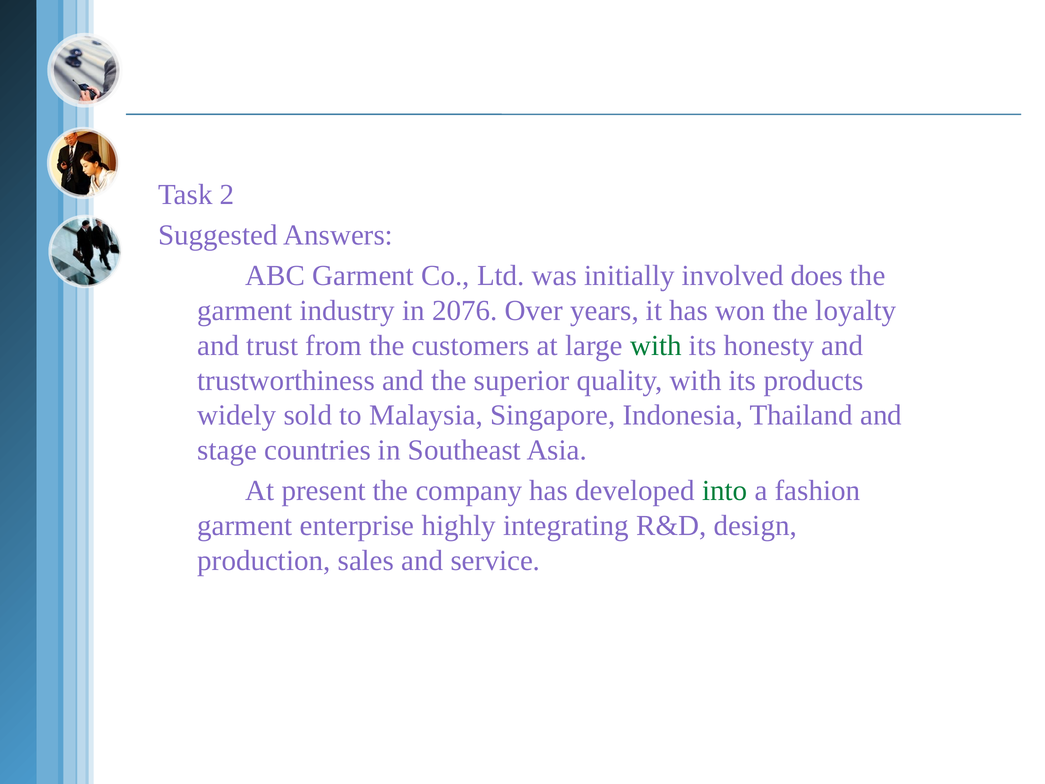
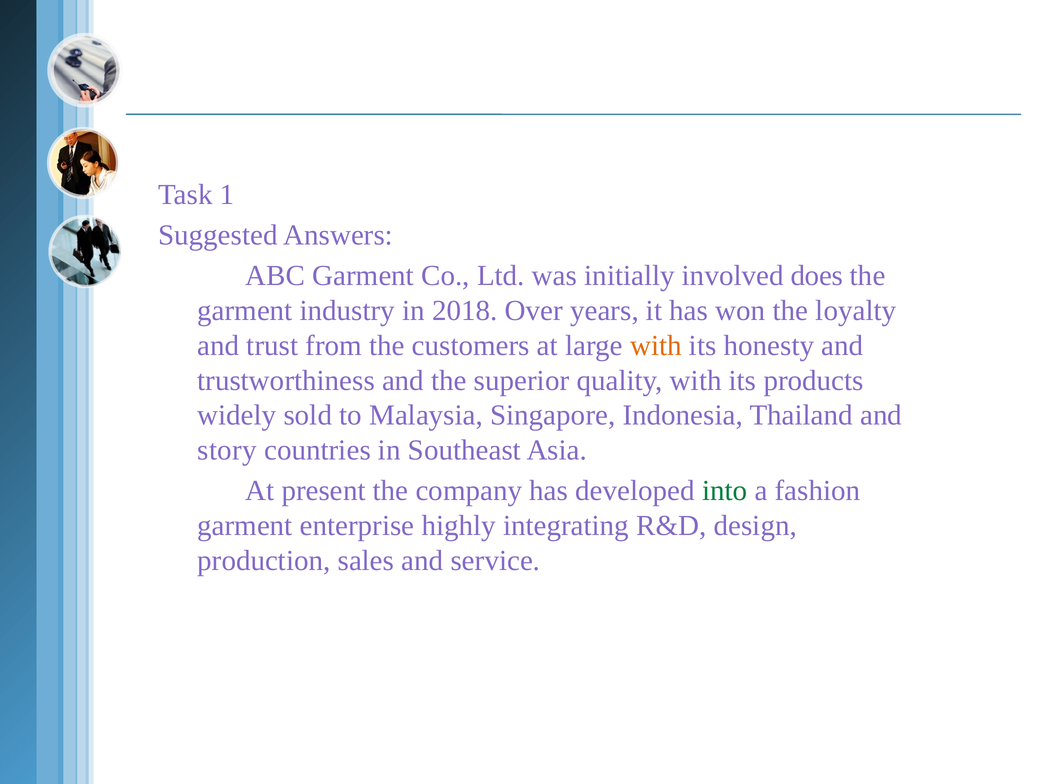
2: 2 -> 1
2076: 2076 -> 2018
with at (656, 346) colour: green -> orange
stage: stage -> story
